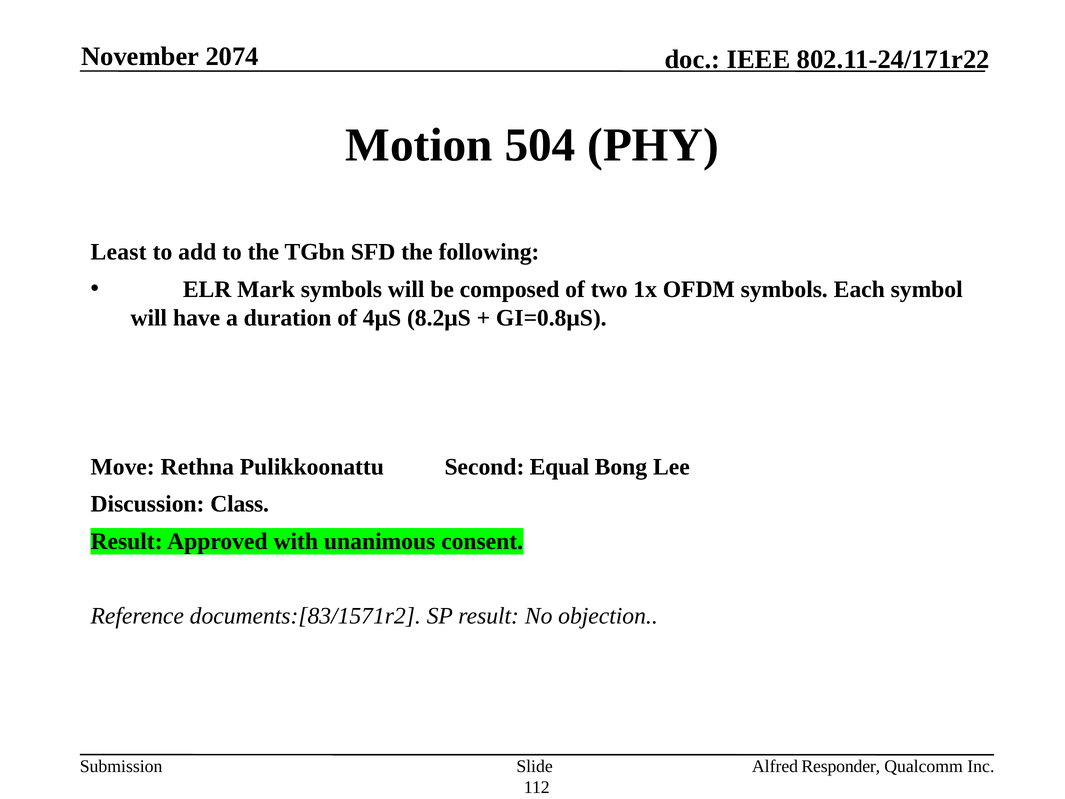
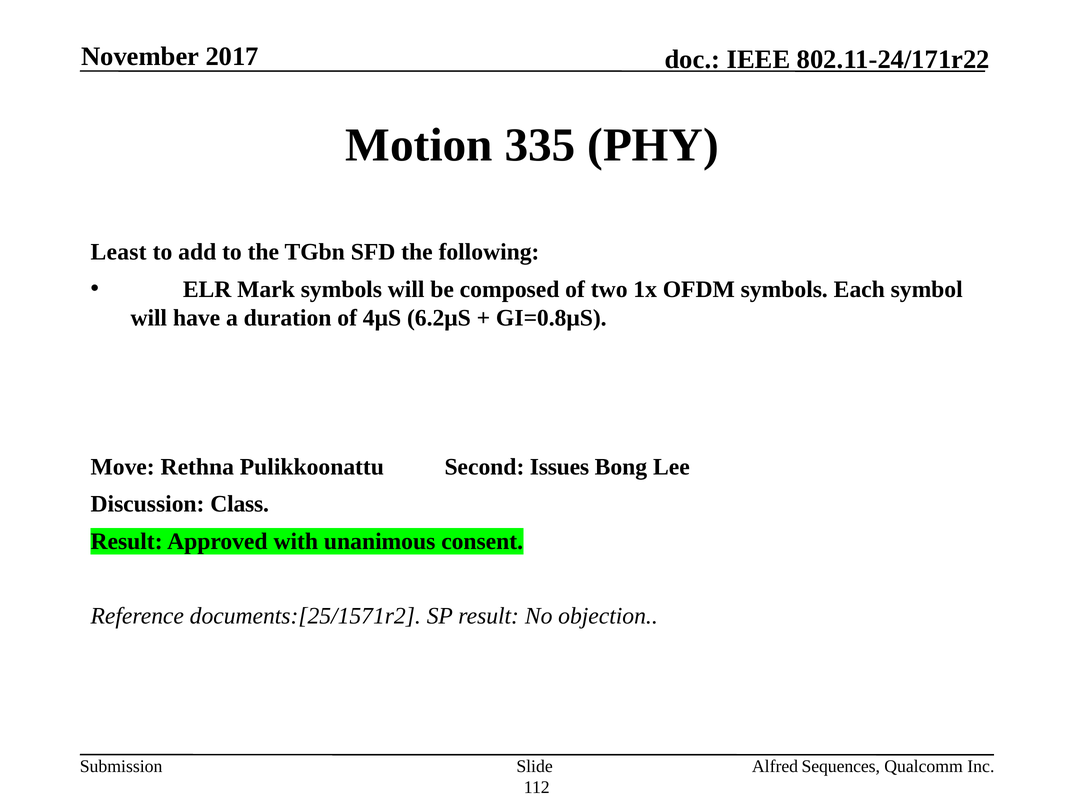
2074: 2074 -> 2017
504: 504 -> 335
8.2μS: 8.2μS -> 6.2μS
Equal: Equal -> Issues
documents:[83/1571r2: documents:[83/1571r2 -> documents:[25/1571r2
Responder: Responder -> Sequences
